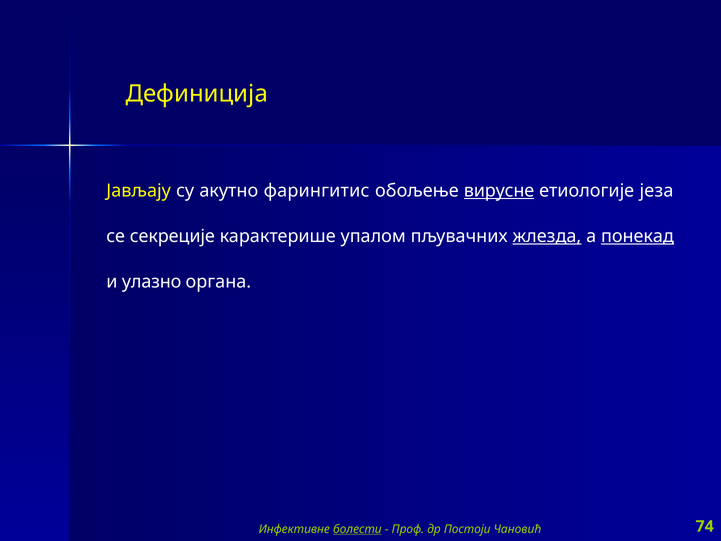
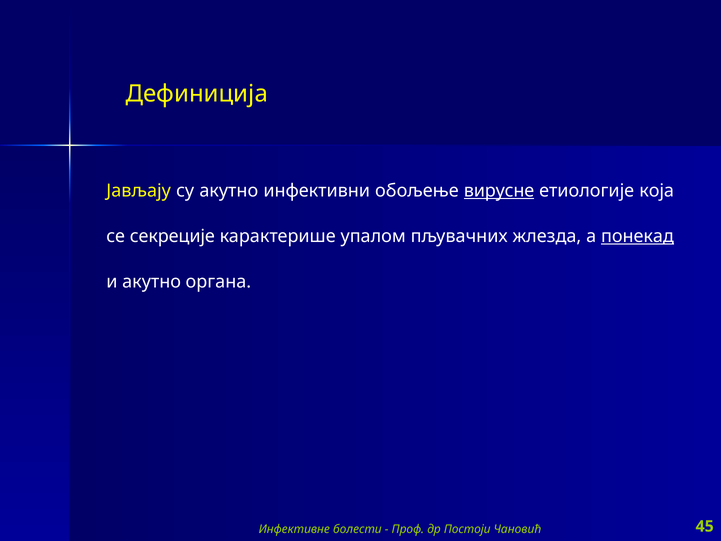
фарингитис: фарингитис -> инфективни
језа: језа -> која
жлезда underline: present -> none
и улазно: улазно -> акутно
болести underline: present -> none
74: 74 -> 45
